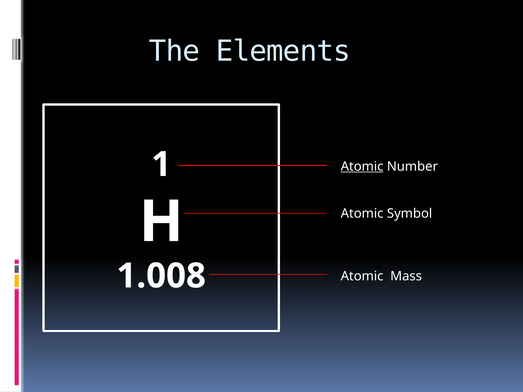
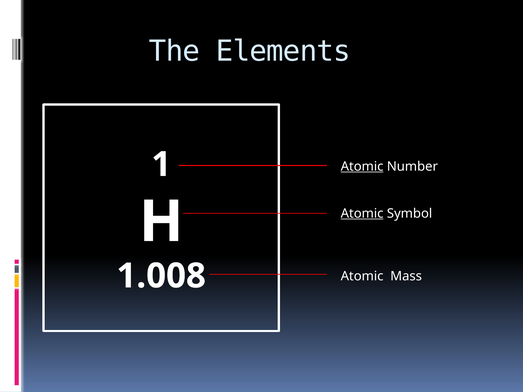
Atomic at (362, 214) underline: none -> present
